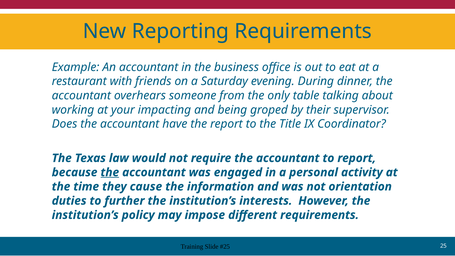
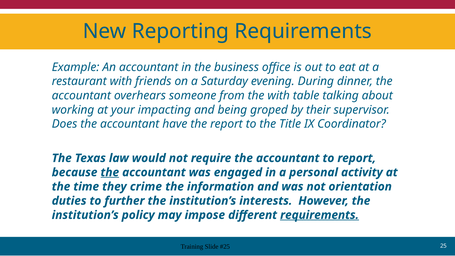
the only: only -> with
cause: cause -> crime
requirements at (320, 215) underline: none -> present
